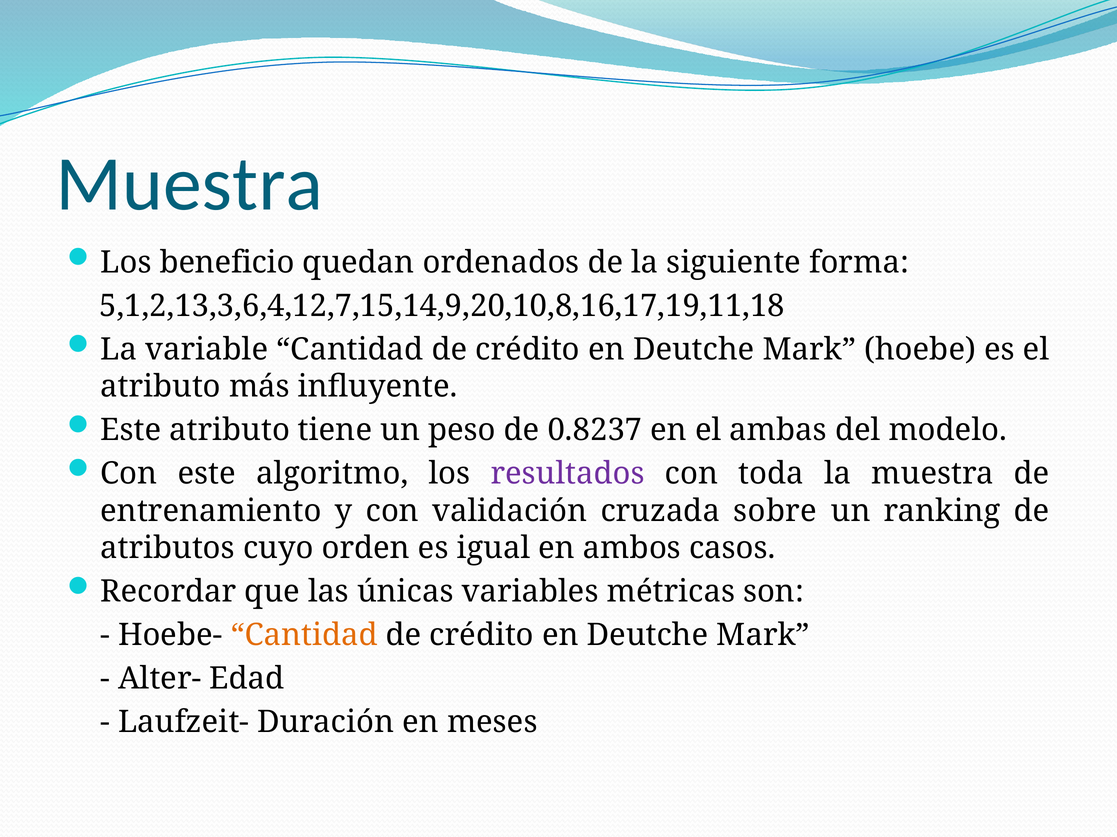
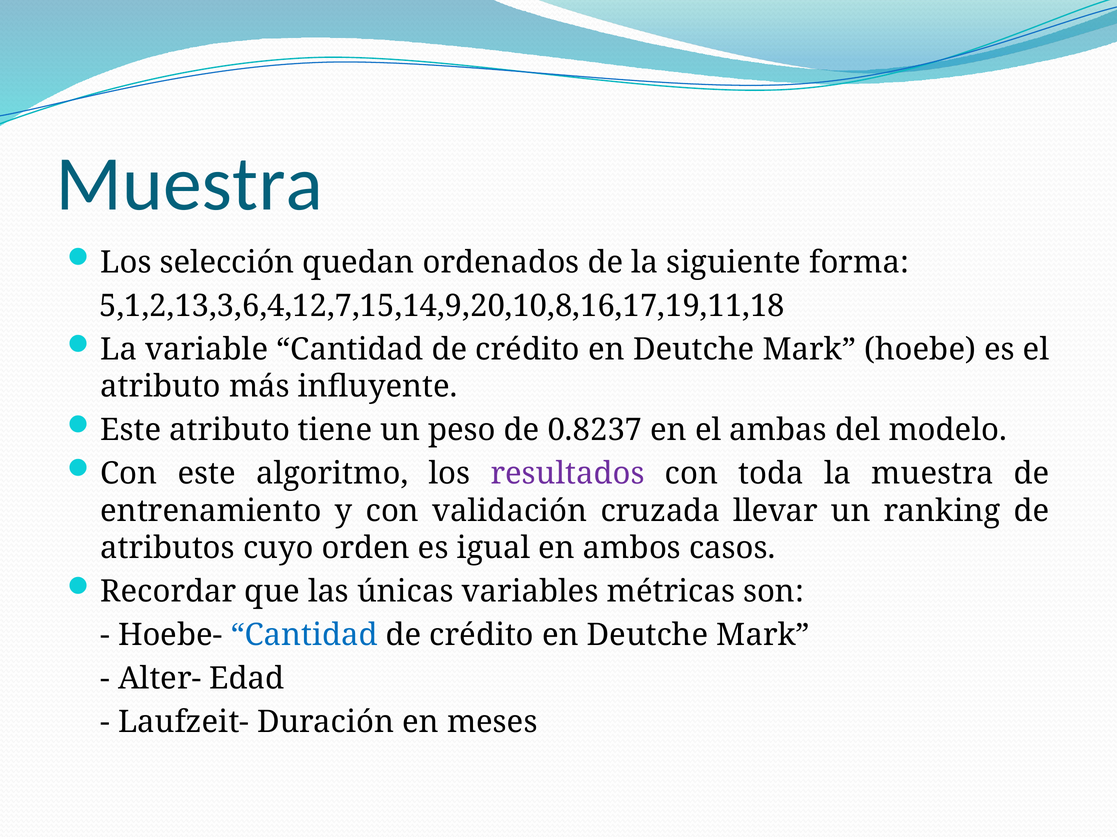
beneficio: beneficio -> selección
sobre: sobre -> llevar
Cantidad at (304, 636) colour: orange -> blue
